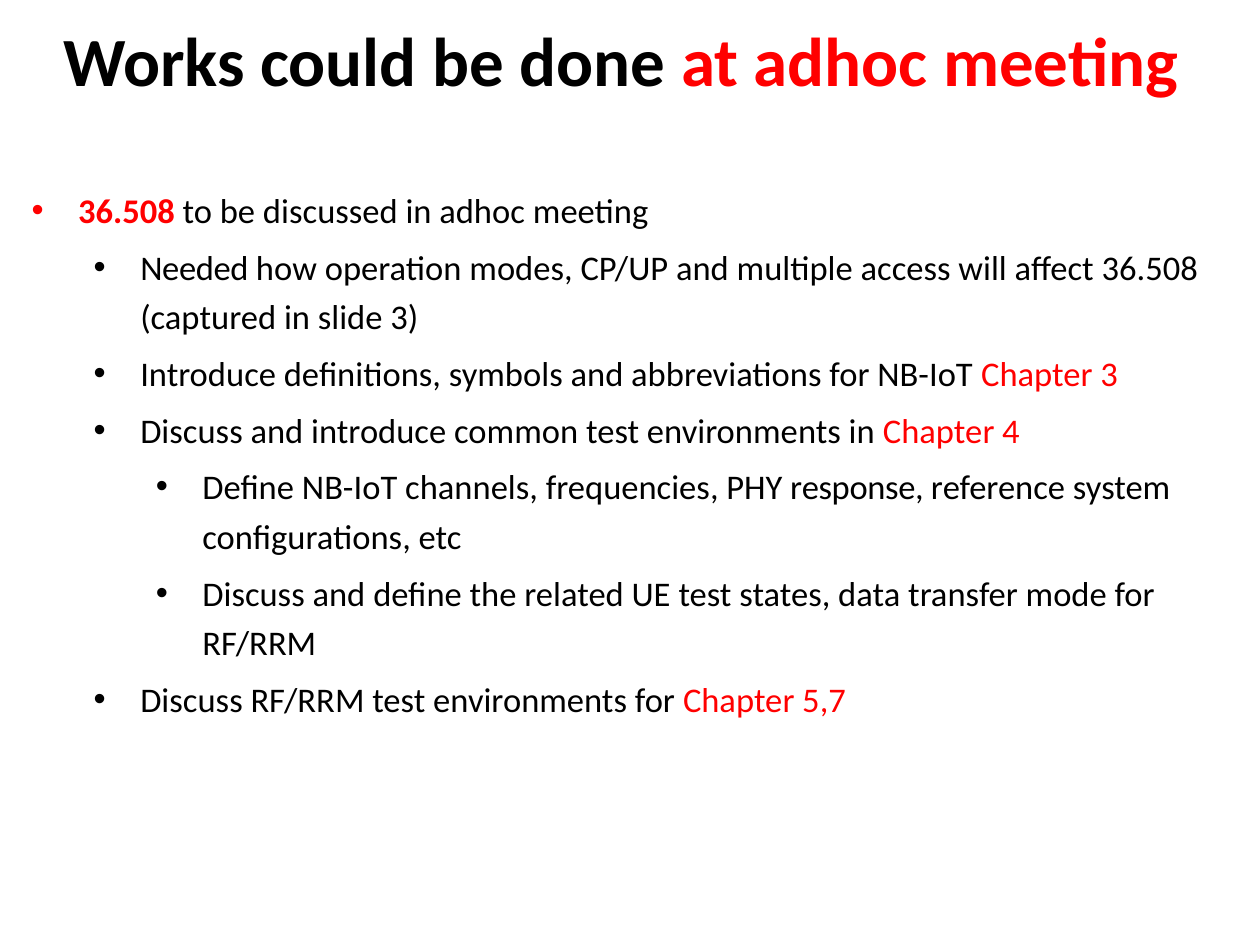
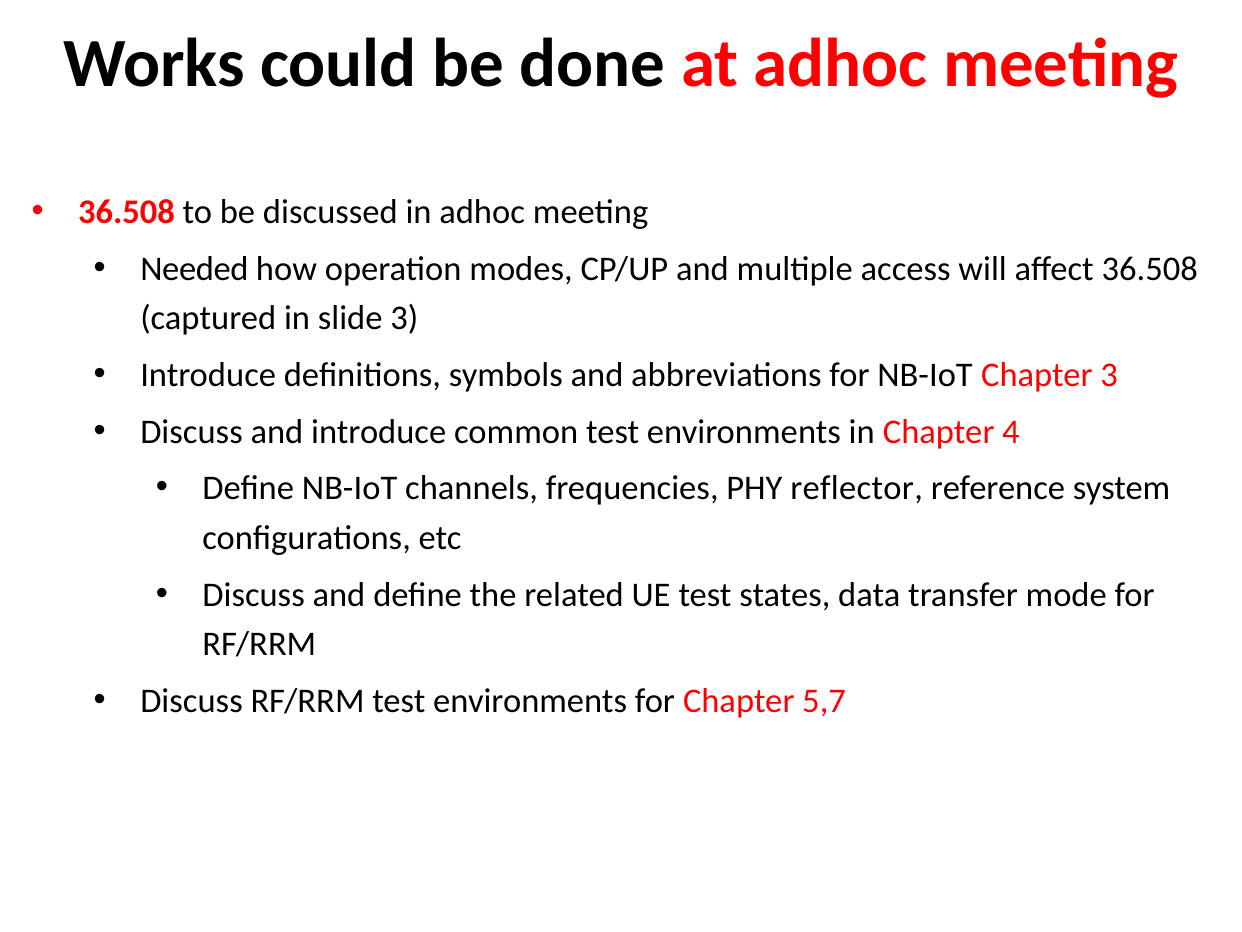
response: response -> reflector
